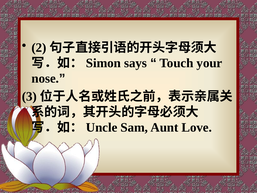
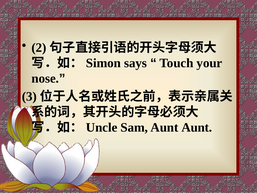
Aunt Love: Love -> Aunt
